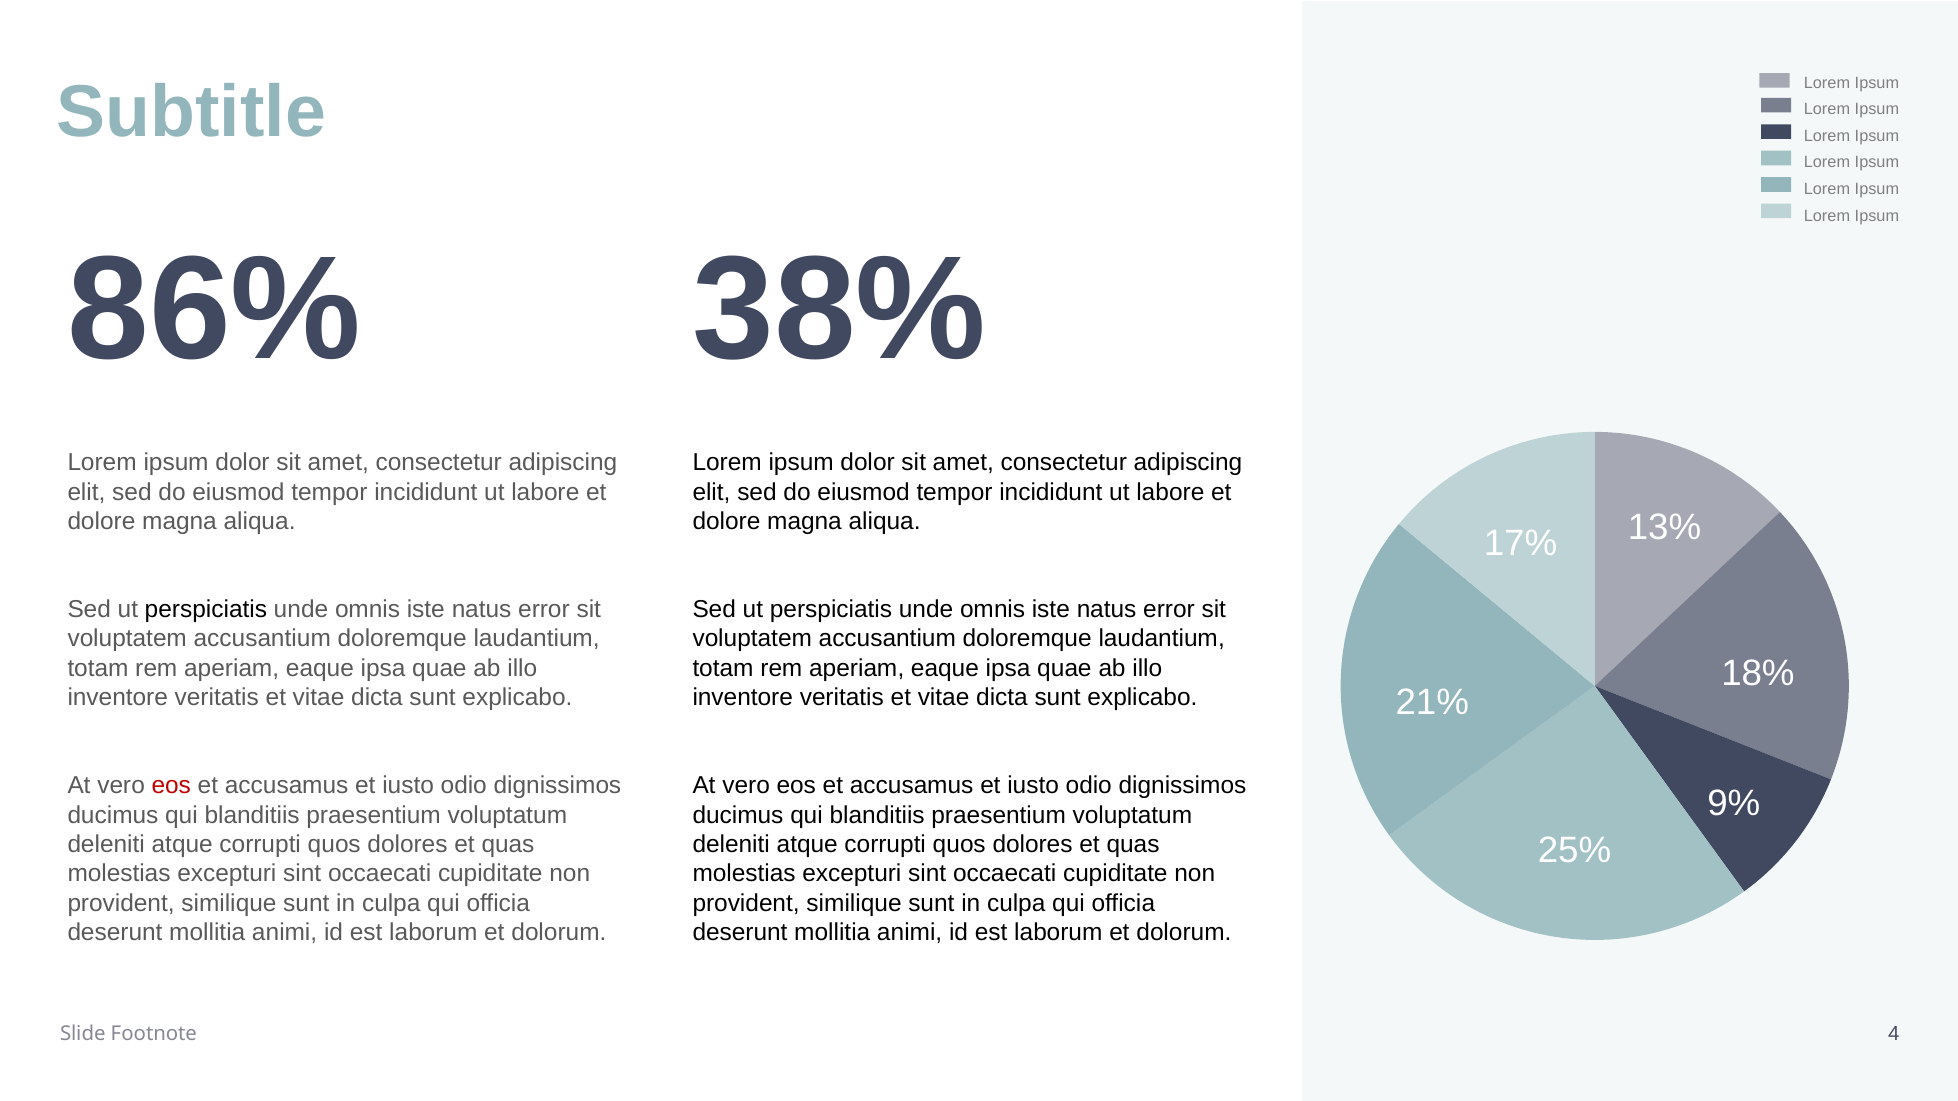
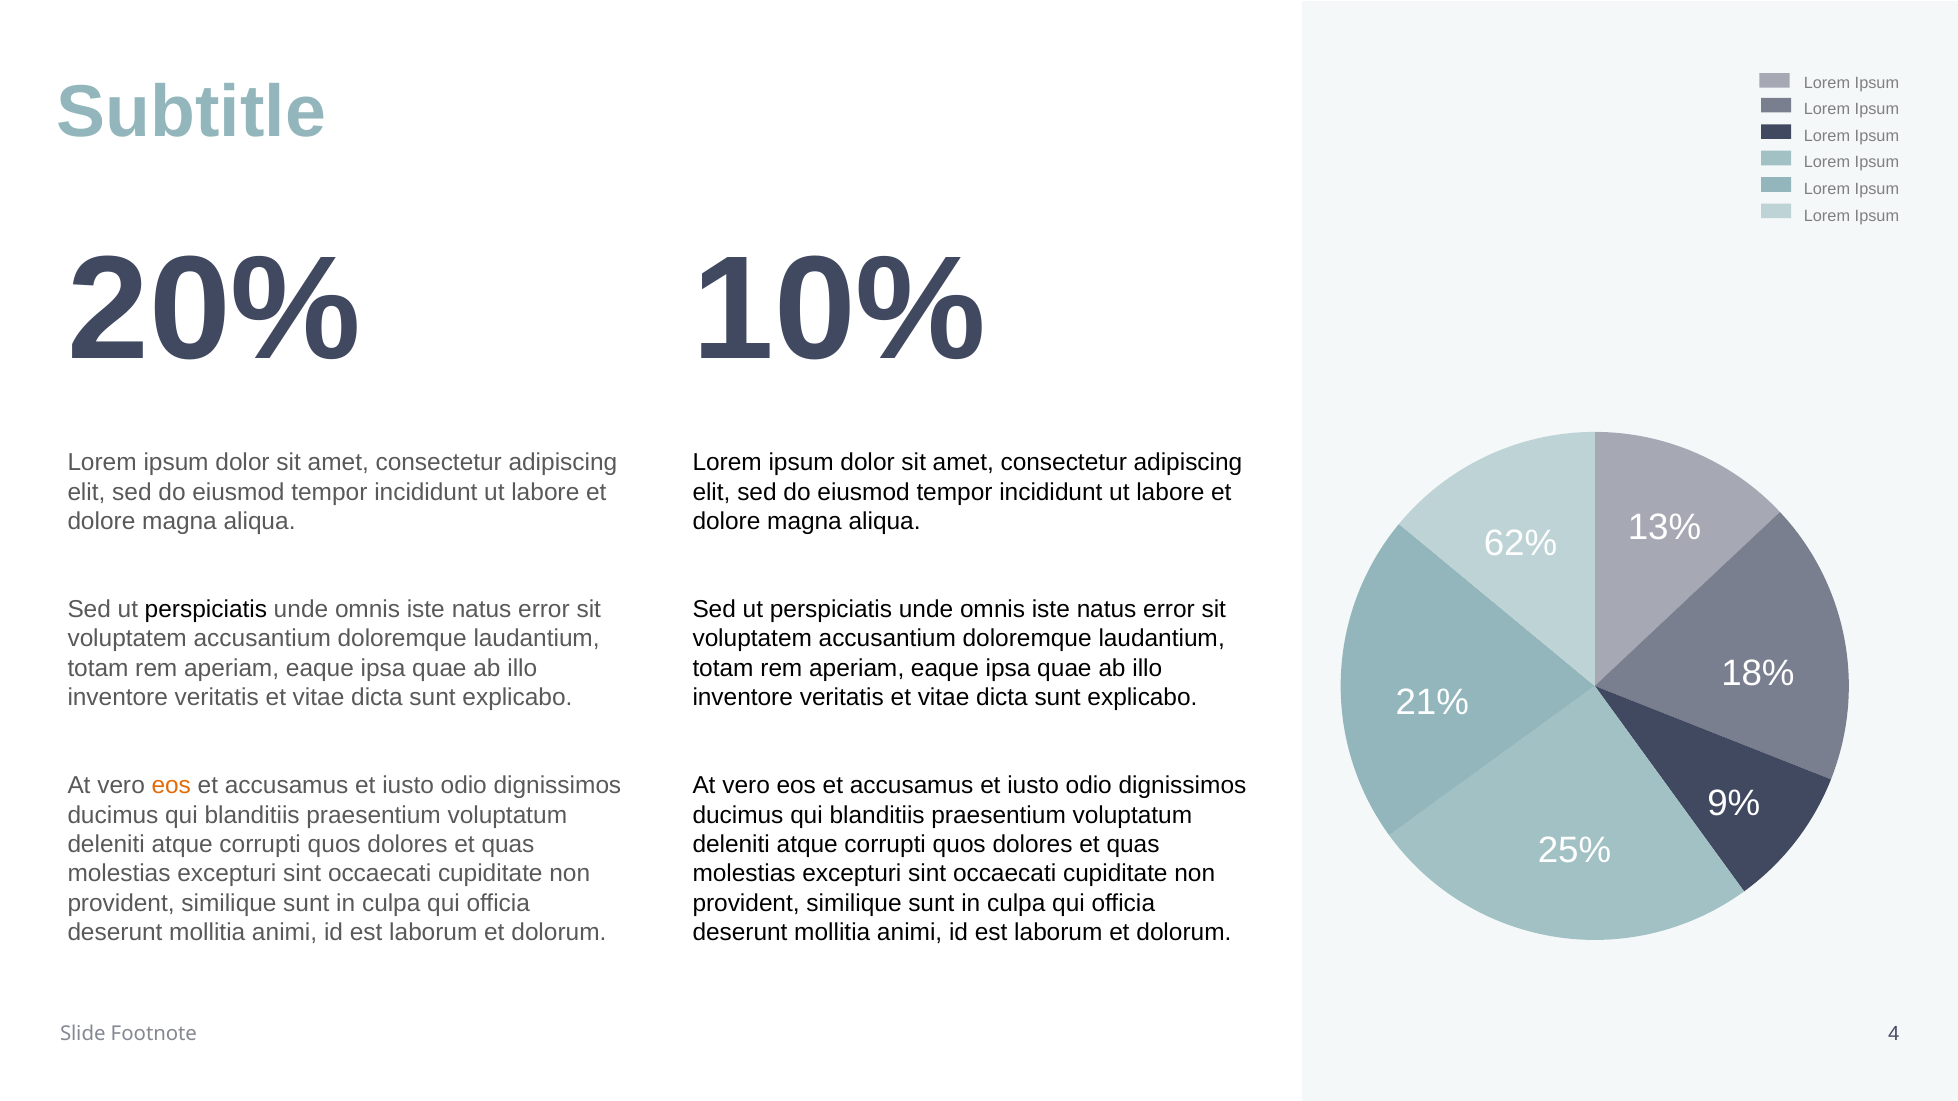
86%: 86% -> 20%
38%: 38% -> 10%
17%: 17% -> 62%
eos at (171, 786) colour: red -> orange
